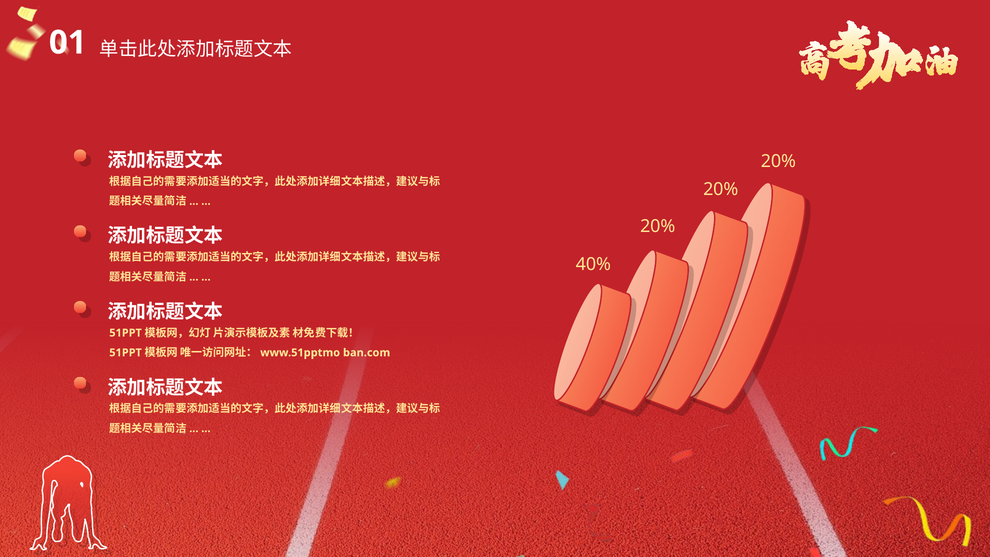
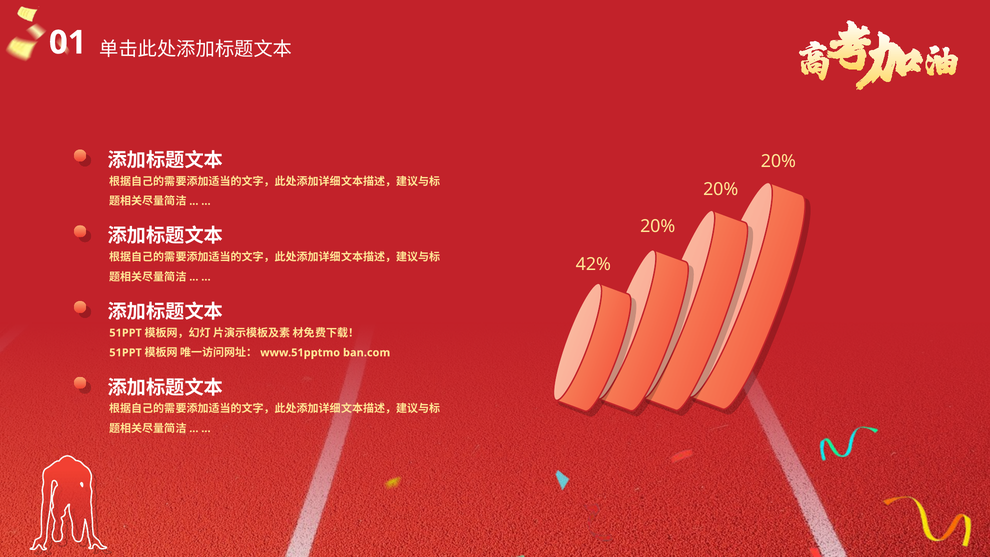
40%: 40% -> 42%
